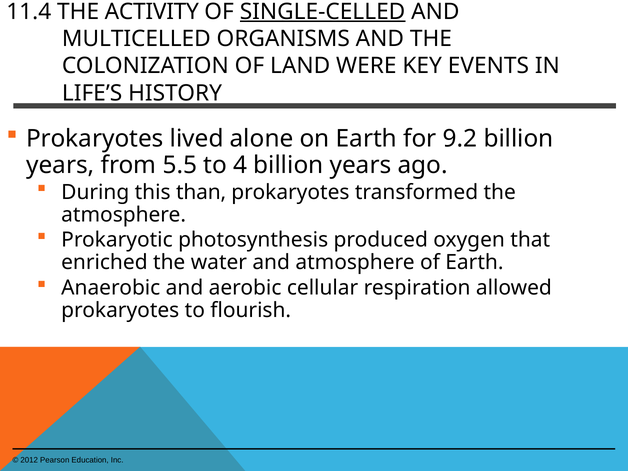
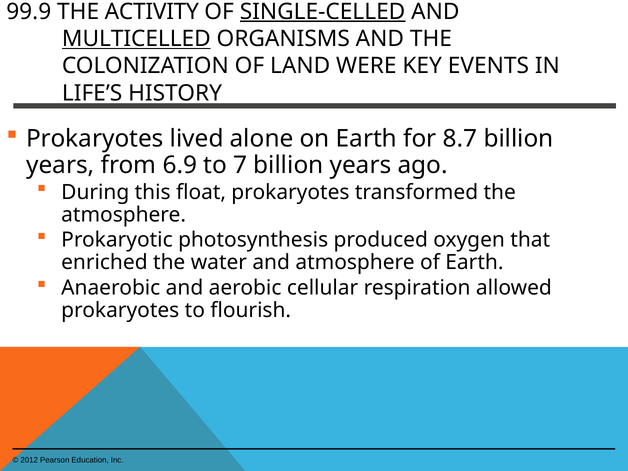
11.4: 11.4 -> 99.9
MULTICELLED underline: none -> present
9.2: 9.2 -> 8.7
5.5: 5.5 -> 6.9
4: 4 -> 7
than: than -> float
